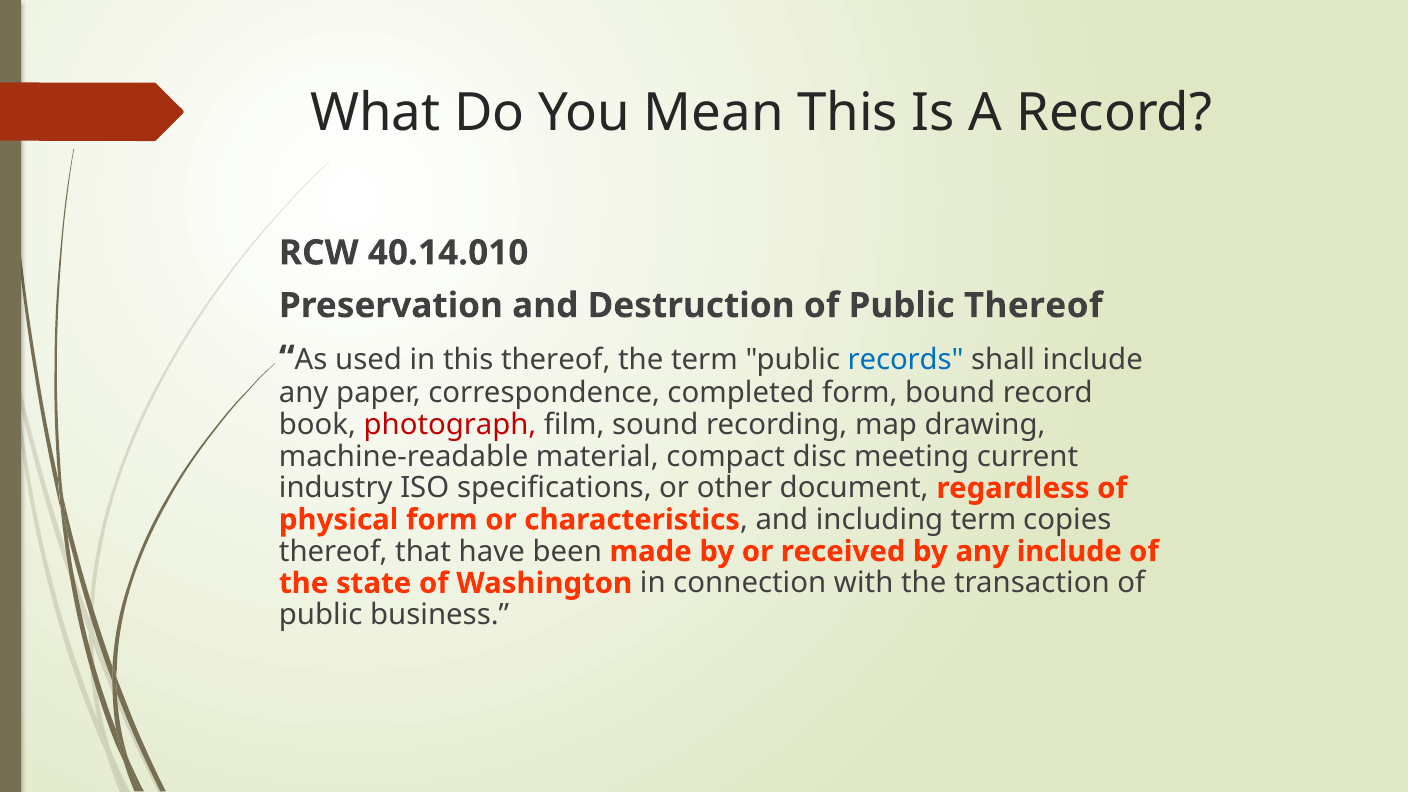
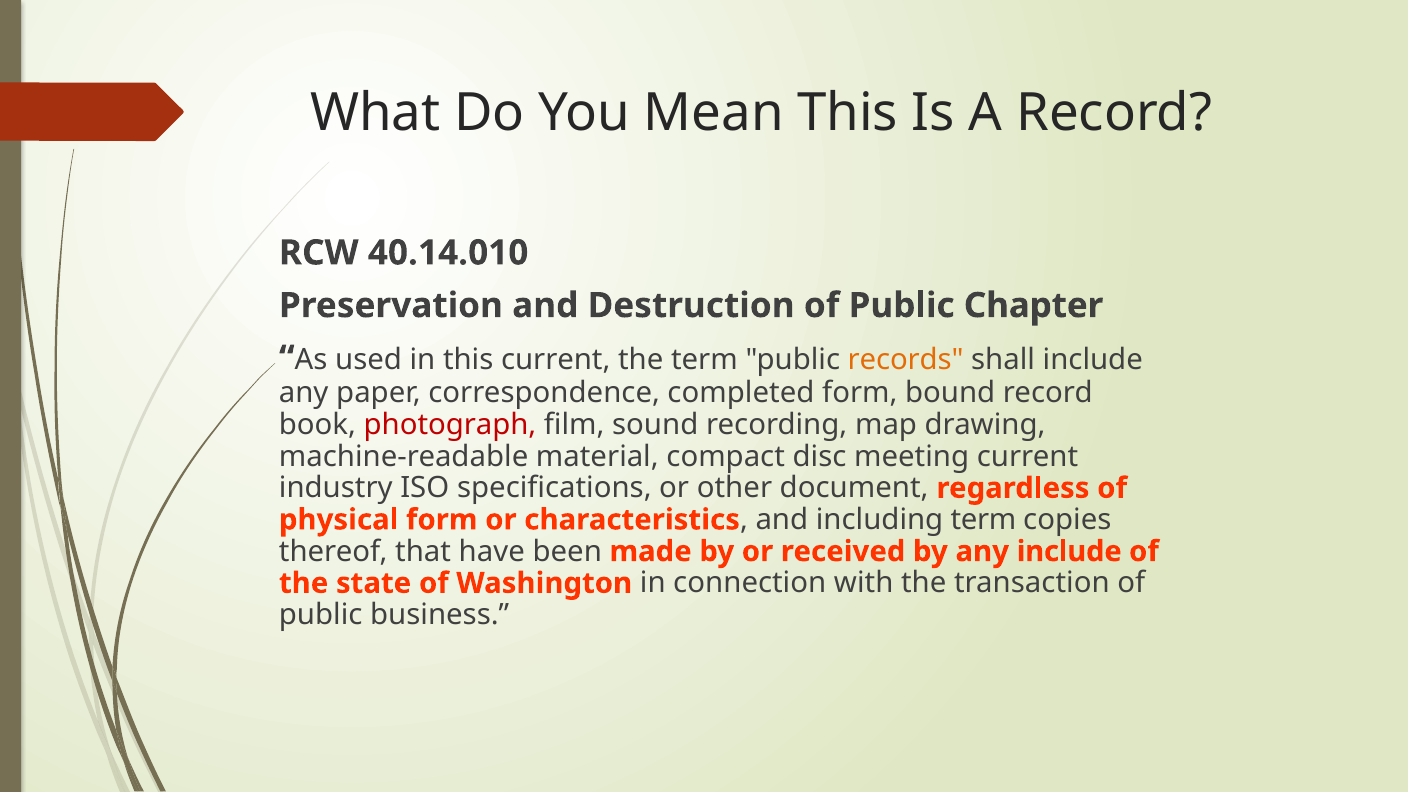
Public Thereof: Thereof -> Chapter
this thereof: thereof -> current
records colour: blue -> orange
